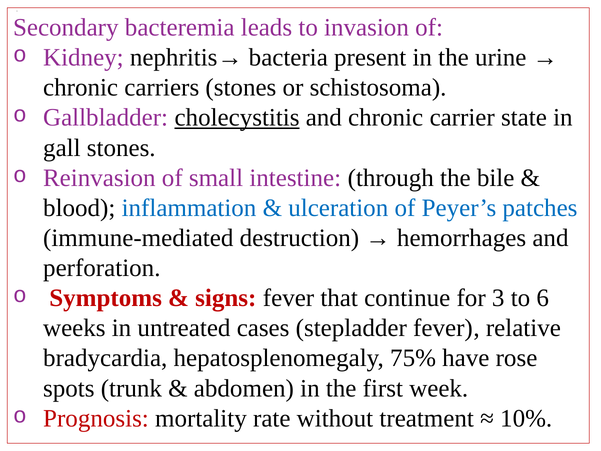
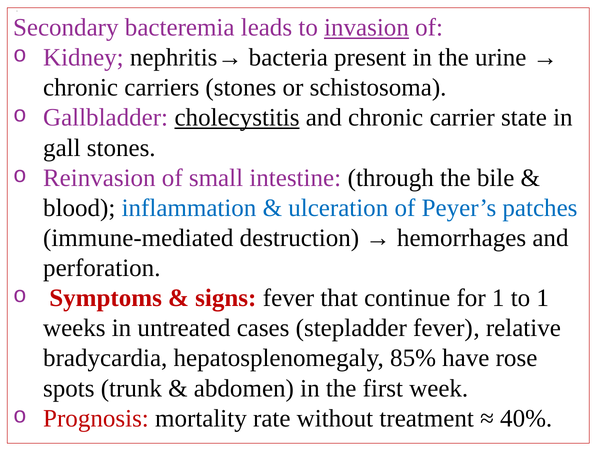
invasion underline: none -> present
for 3: 3 -> 1
to 6: 6 -> 1
75%: 75% -> 85%
10%: 10% -> 40%
